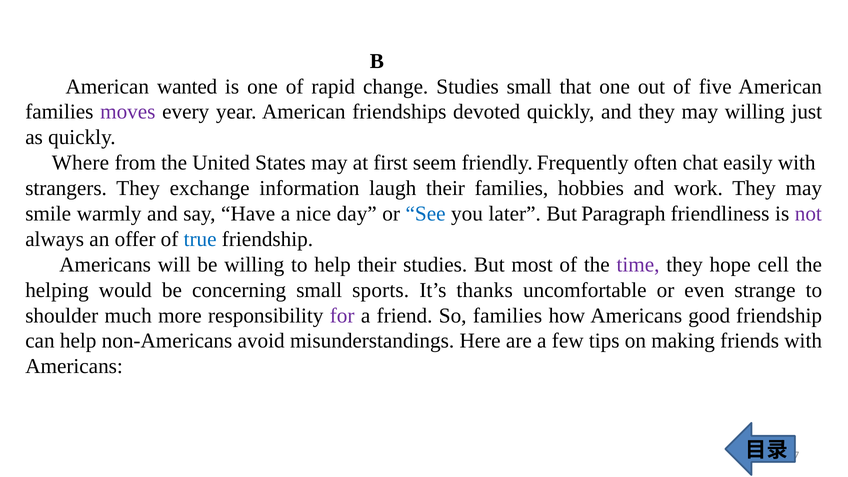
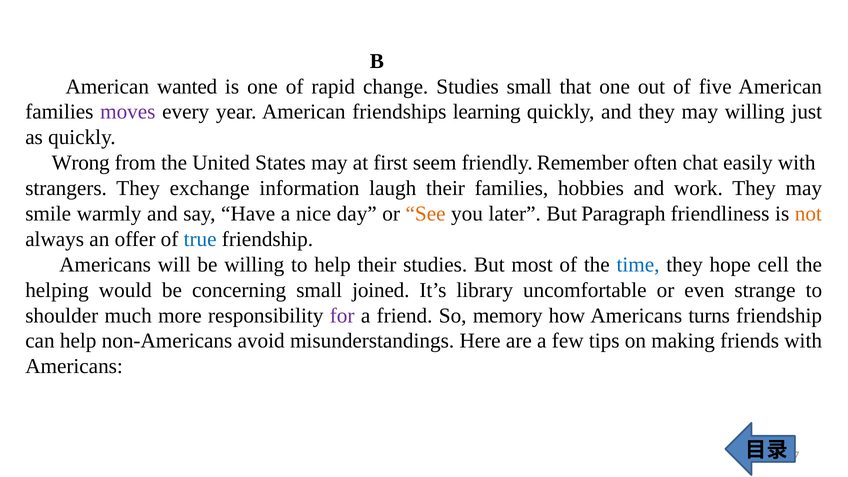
devoted: devoted -> learning
Where: Where -> Wrong
Frequently: Frequently -> Remember
See colour: blue -> orange
not colour: purple -> orange
time colour: purple -> blue
sports: sports -> joined
thanks: thanks -> library
So families: families -> memory
good: good -> turns
